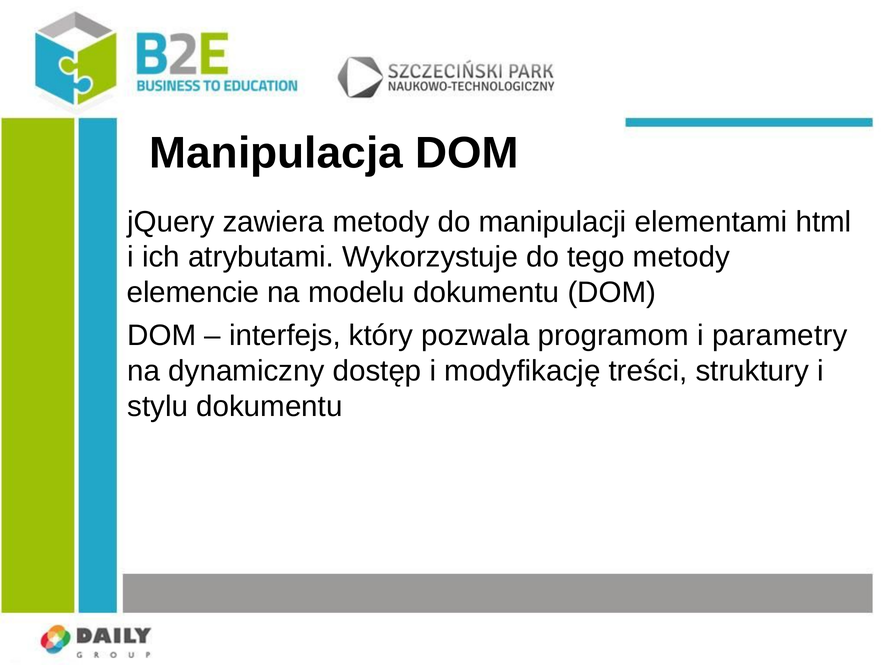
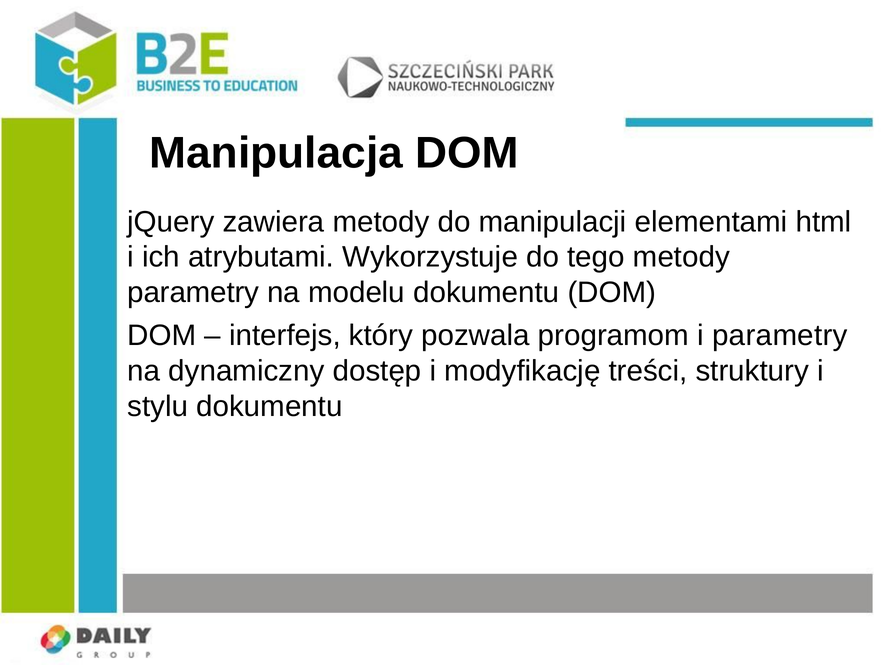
elemencie at (193, 293): elemencie -> parametry
